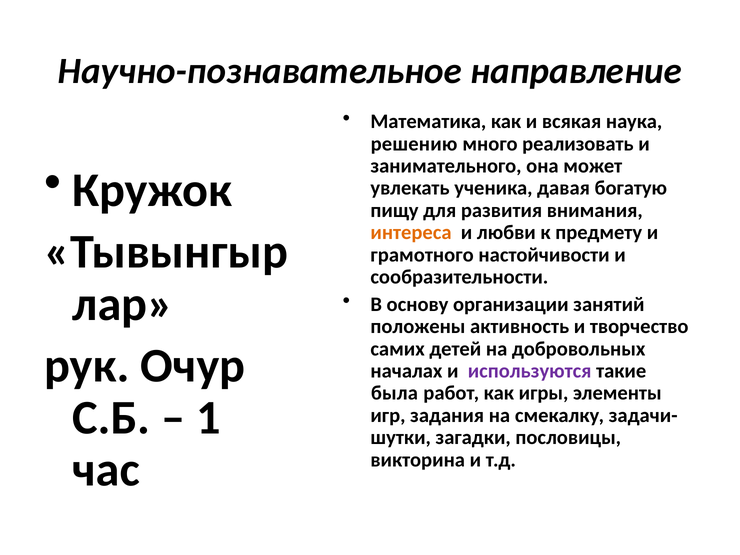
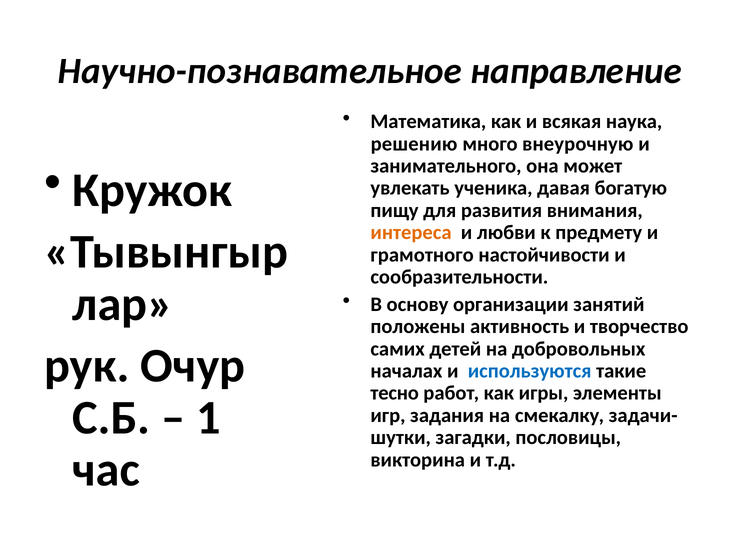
реализовать: реализовать -> внеурочную
используются colour: purple -> blue
была: была -> тесно
